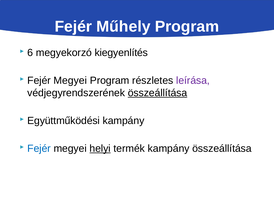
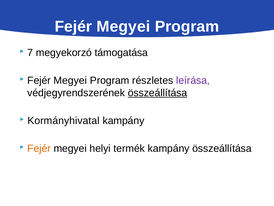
Műhely at (123, 26): Műhely -> Megyei
6: 6 -> 7
kiegyenlítés: kiegyenlítés -> támogatása
Együttműködési: Együttműködési -> Kormányhivatal
Fejér at (39, 148) colour: blue -> orange
helyi underline: present -> none
